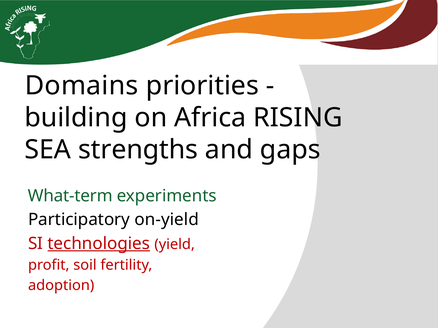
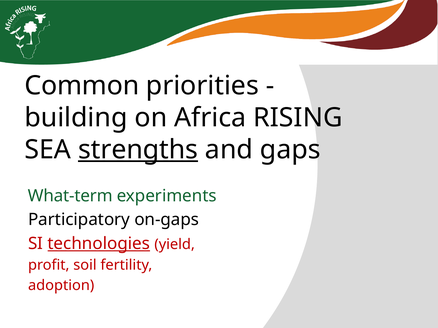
Domains: Domains -> Common
strengths underline: none -> present
on-yield: on-yield -> on-gaps
